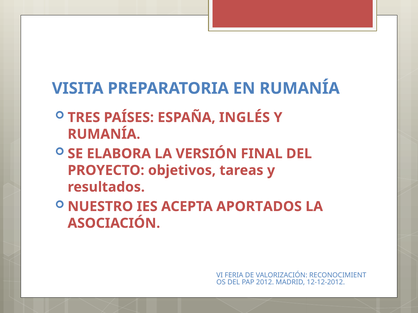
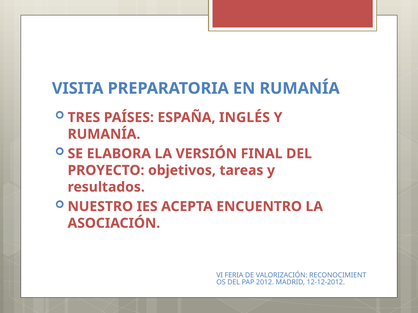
APORTADOS: APORTADOS -> ENCUENTRO
